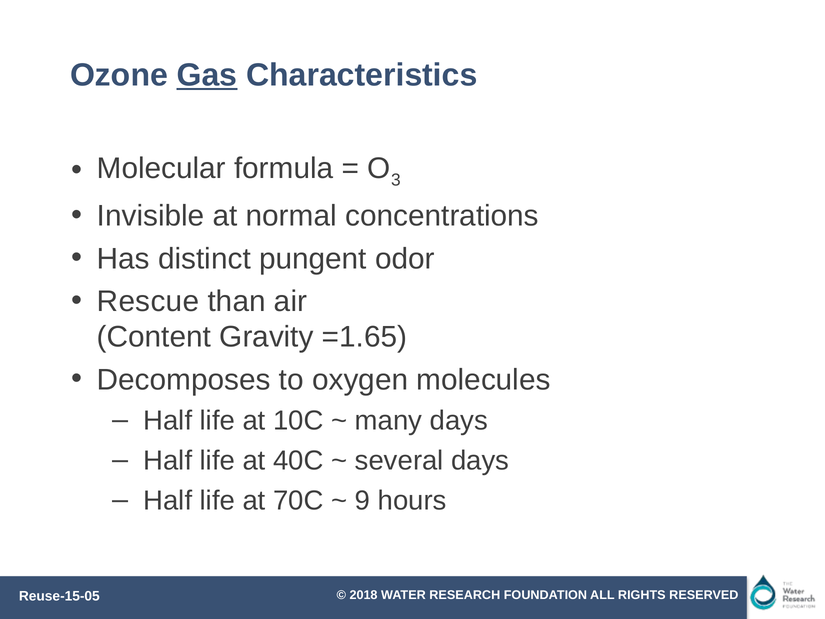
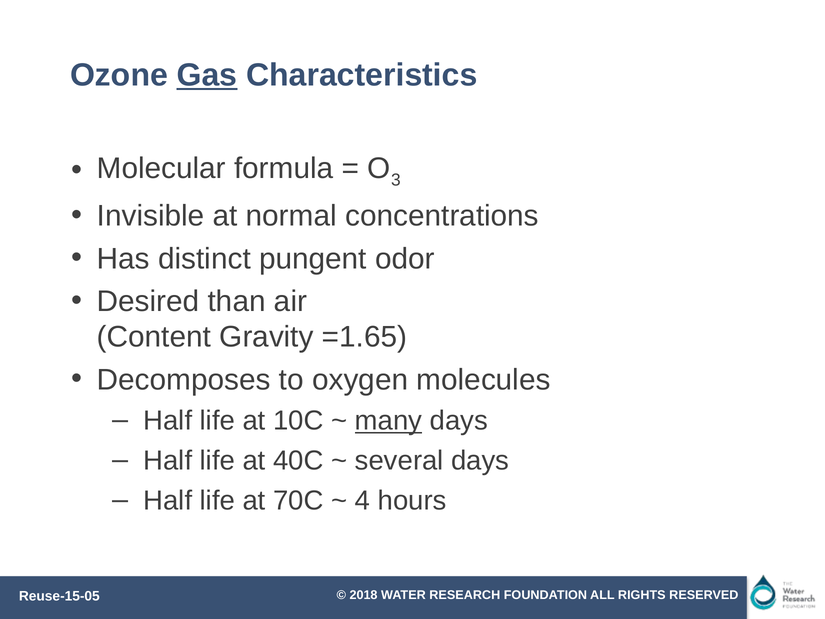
Rescue: Rescue -> Desired
many underline: none -> present
9: 9 -> 4
